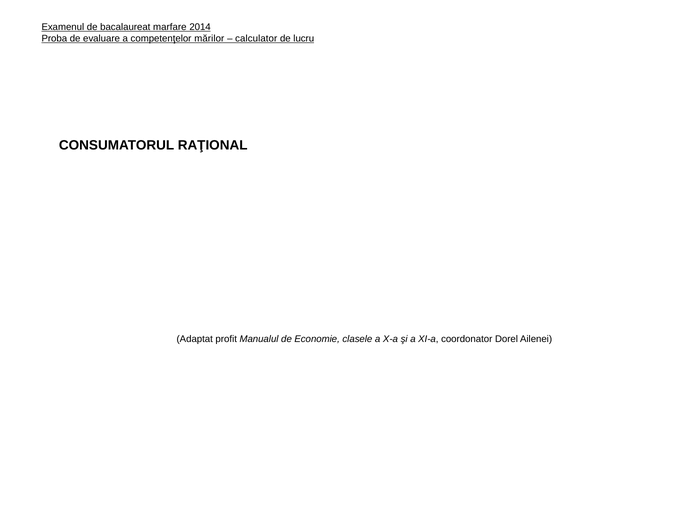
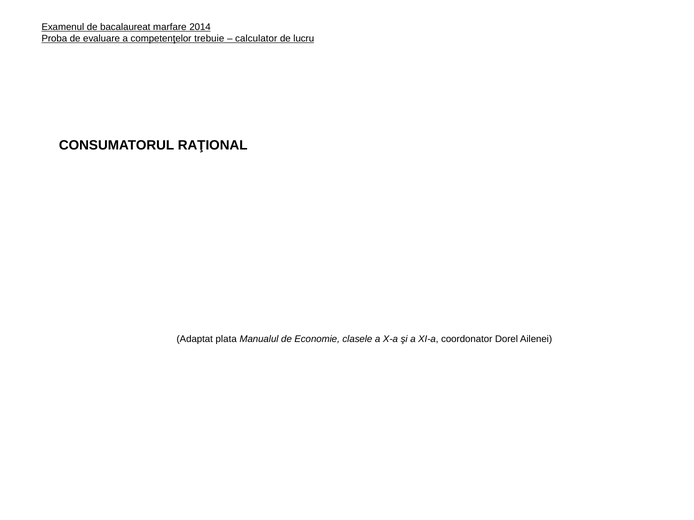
mărilor: mărilor -> trebuie
profit: profit -> plata
